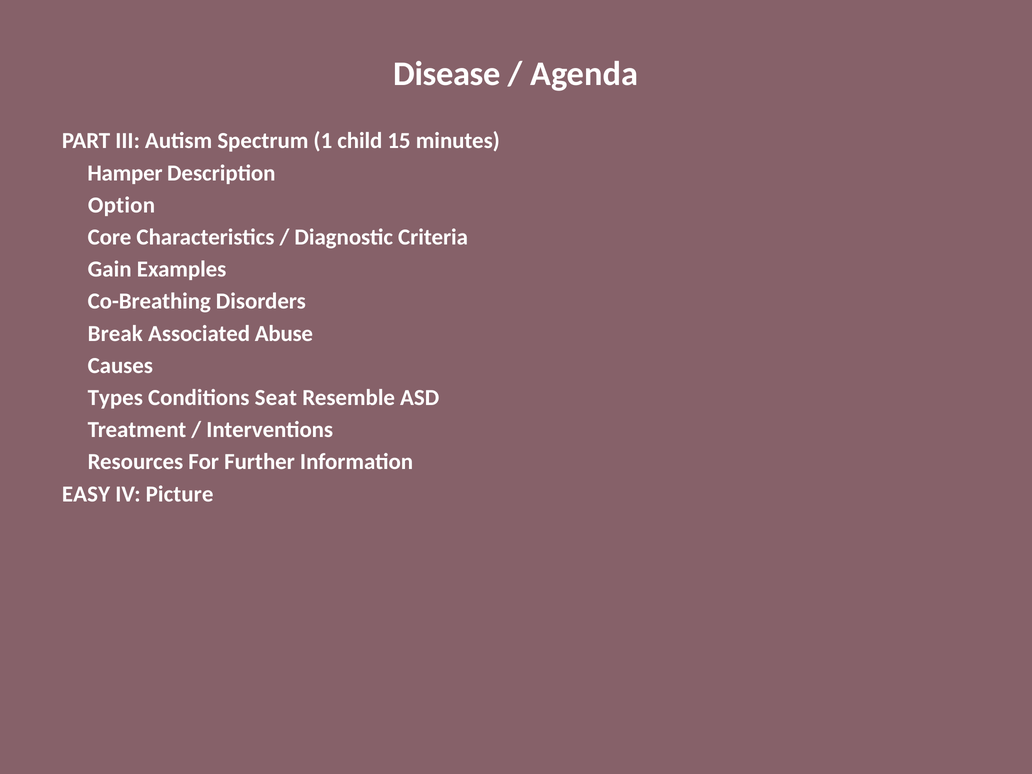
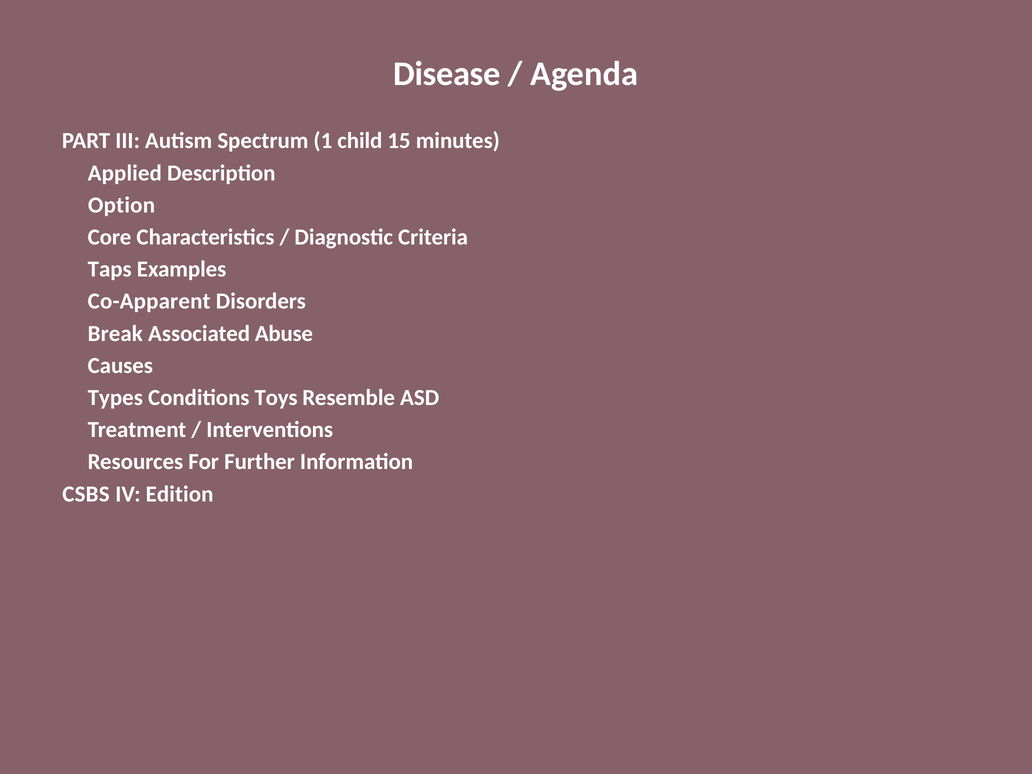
Hamper: Hamper -> Applied
Gain: Gain -> Taps
Co-Breathing: Co-Breathing -> Co-Apparent
Seat: Seat -> Toys
EASY: EASY -> CSBS
Picture: Picture -> Edition
